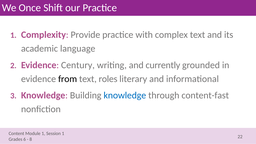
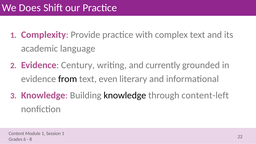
Once: Once -> Does
roles: roles -> even
knowledge at (125, 95) colour: blue -> black
content-fast: content-fast -> content-left
